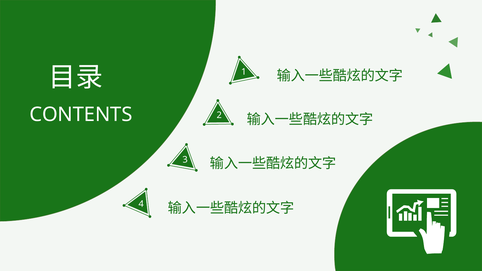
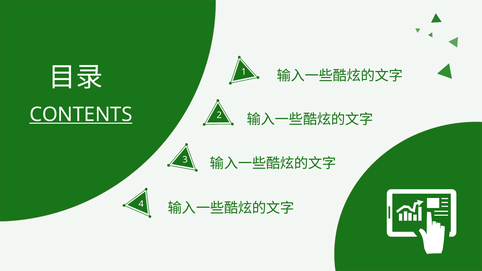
CONTENTS underline: none -> present
